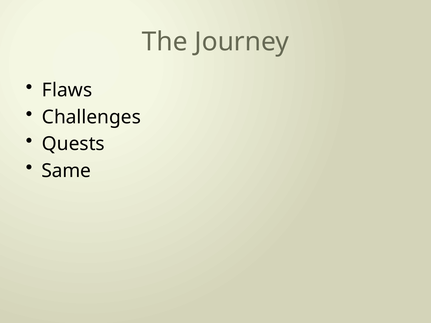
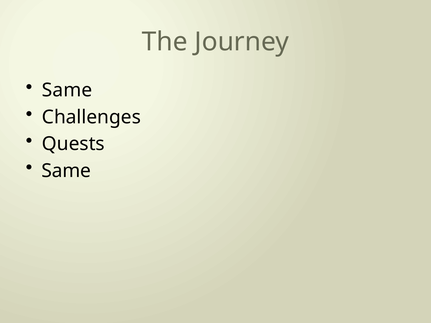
Flaws at (67, 90): Flaws -> Same
